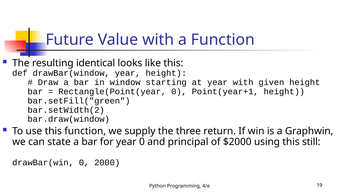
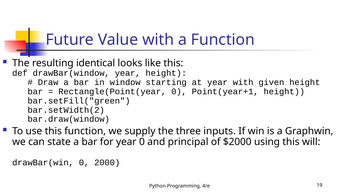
return: return -> inputs
still: still -> will
